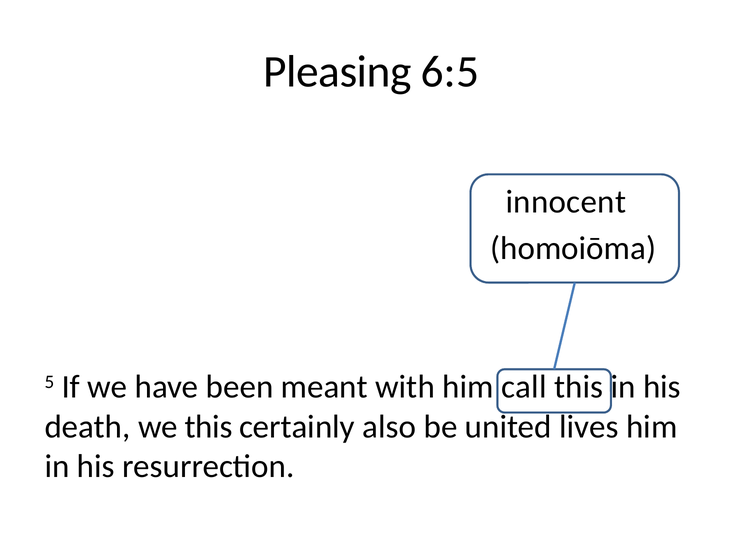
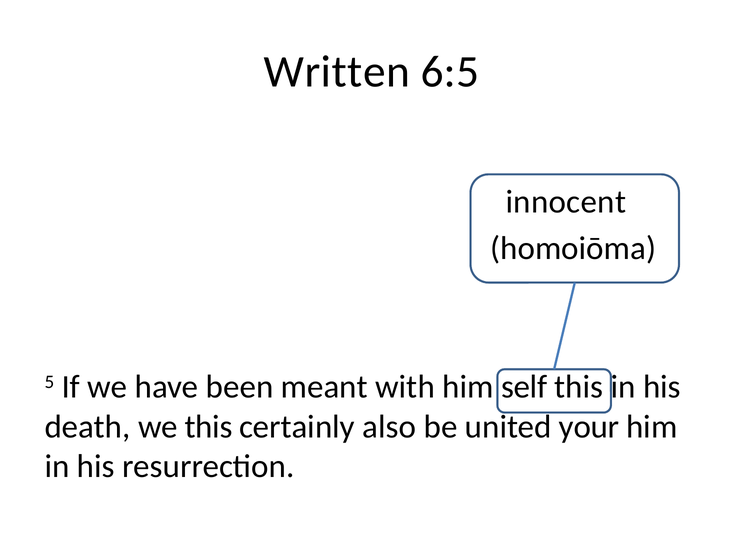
Pleasing: Pleasing -> Written
call: call -> self
lives: lives -> your
